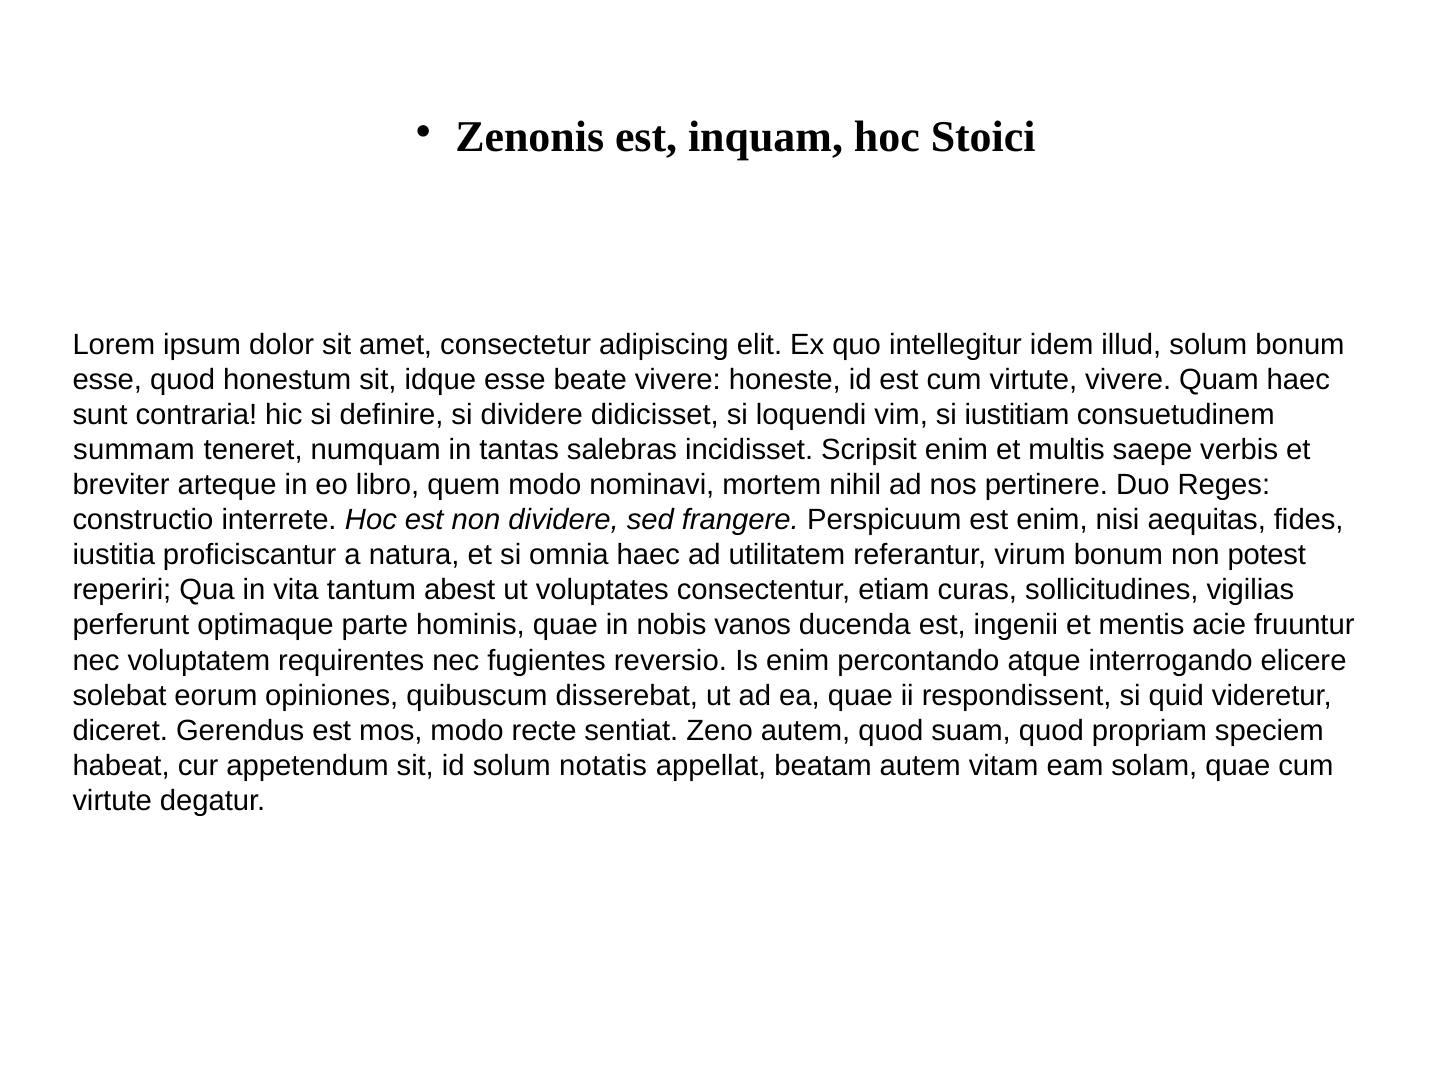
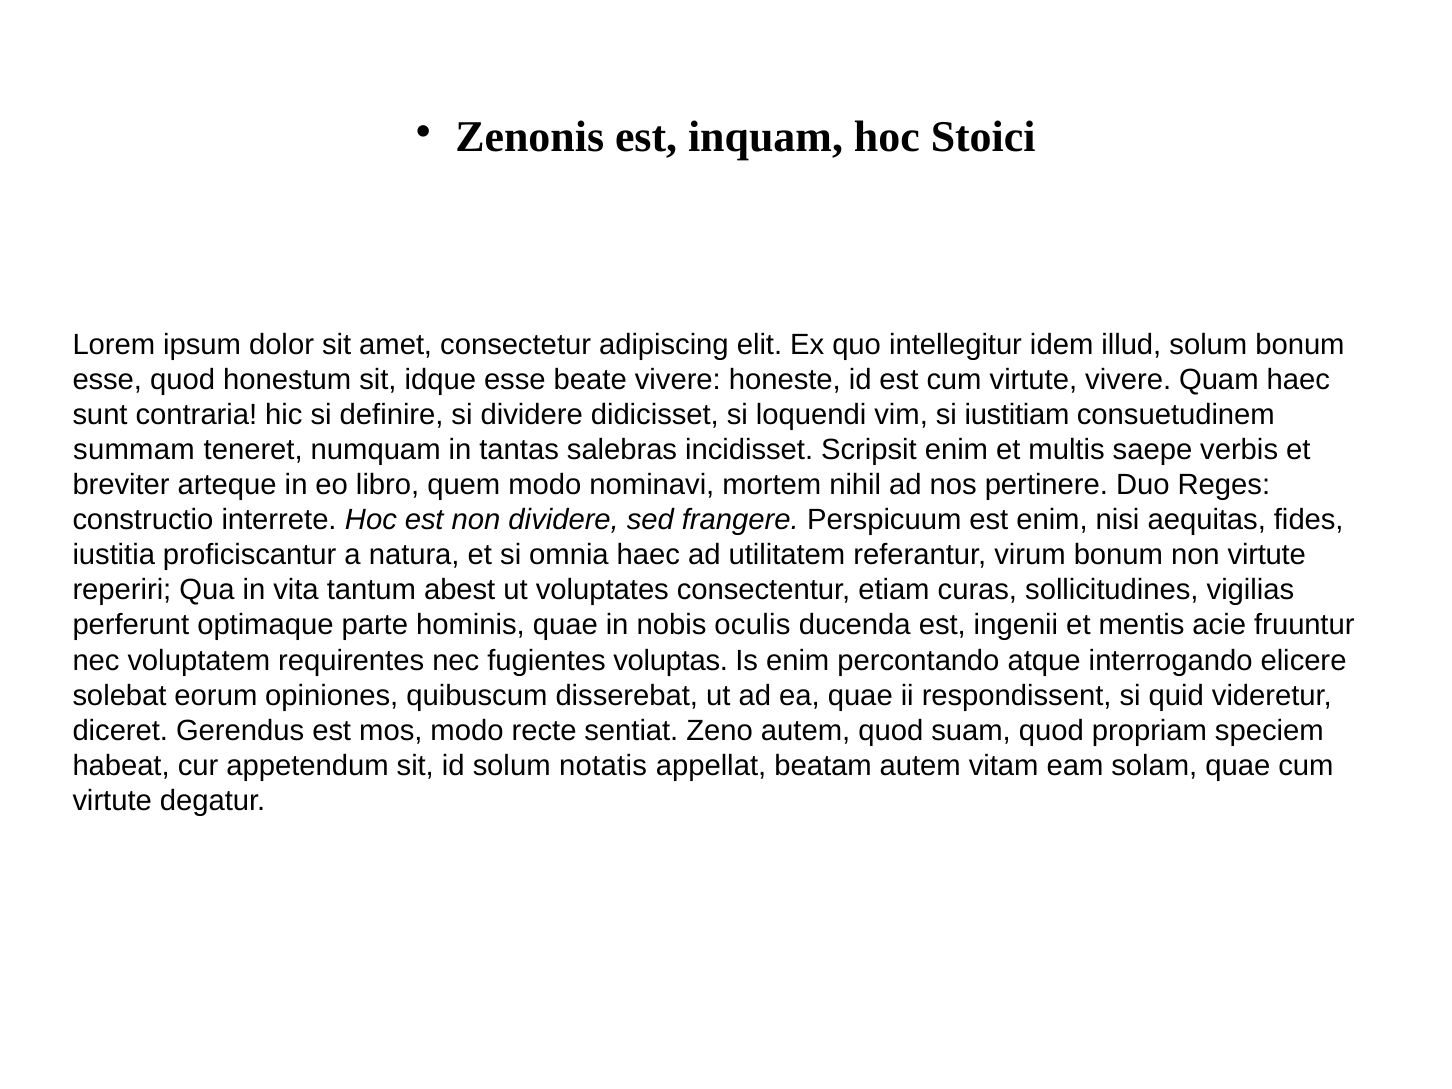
non potest: potest -> virtute
vanos: vanos -> oculis
reversio: reversio -> voluptas
